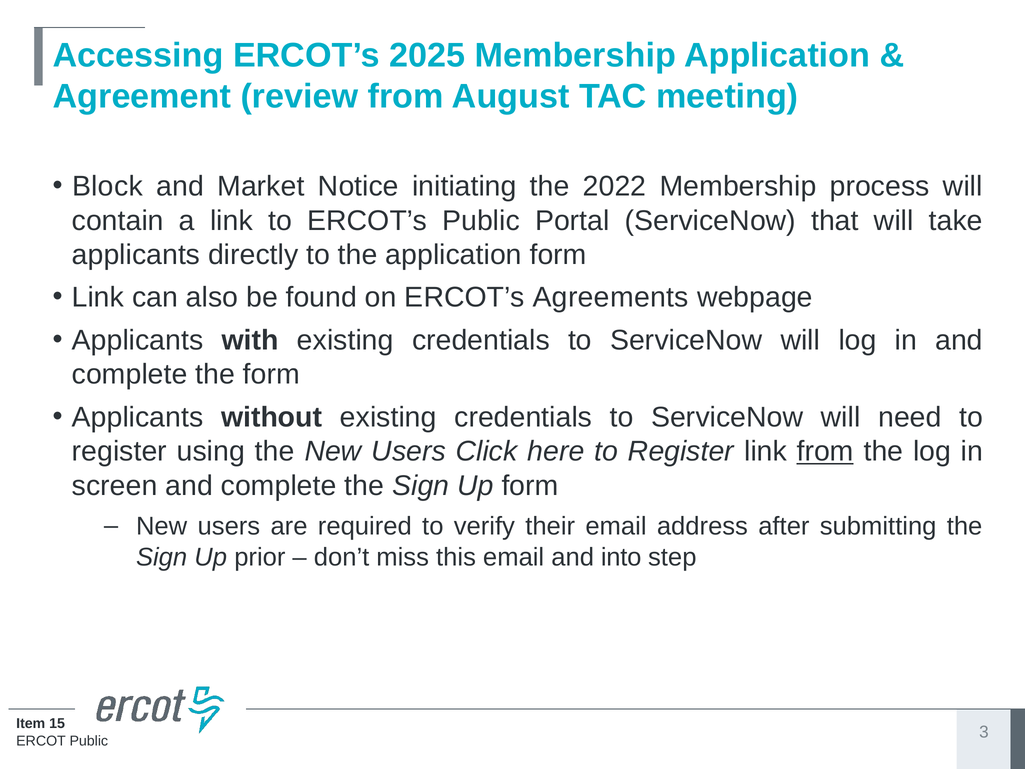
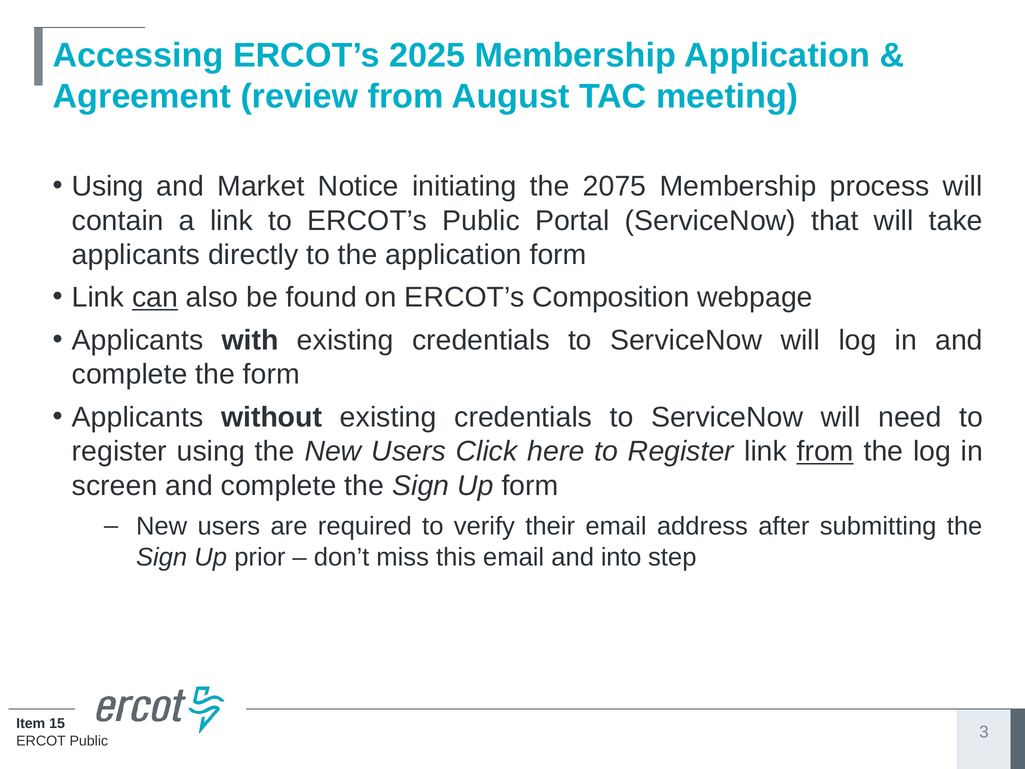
Block at (107, 186): Block -> Using
2022: 2022 -> 2075
can underline: none -> present
Agreements: Agreements -> Composition
